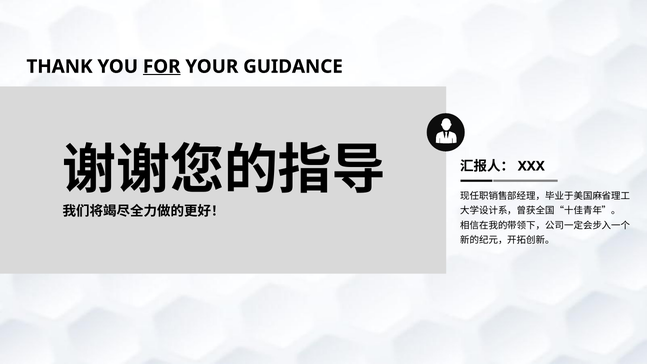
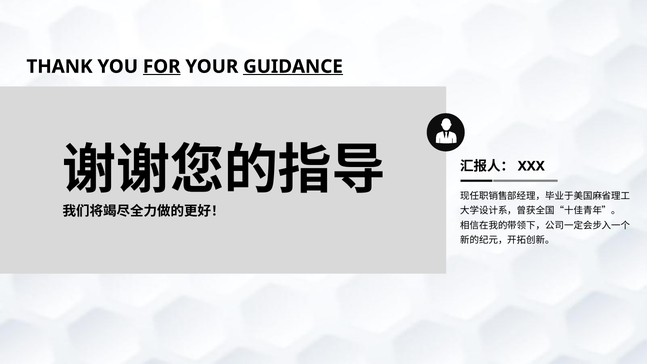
GUIDANCE underline: none -> present
